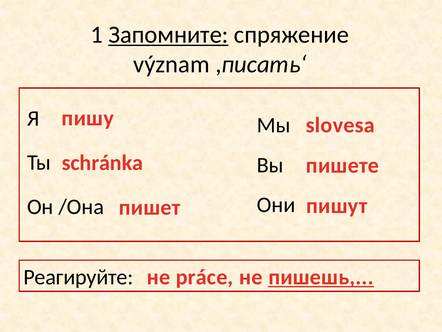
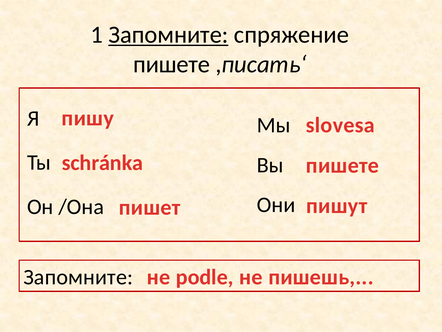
význam at (171, 64): význam -> пишете
Реагируйте at (78, 277): Реагируйте -> Запомните
práce: práce -> podle
пишешь underline: present -> none
